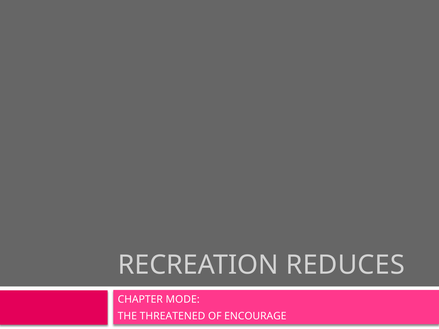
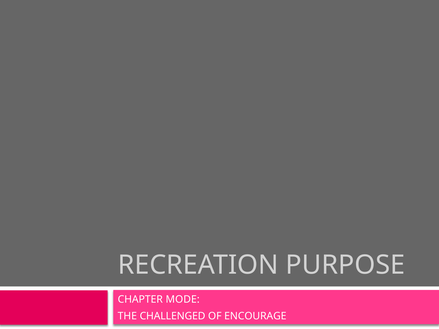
REDUCES: REDUCES -> PURPOSE
THREATENED: THREATENED -> CHALLENGED
